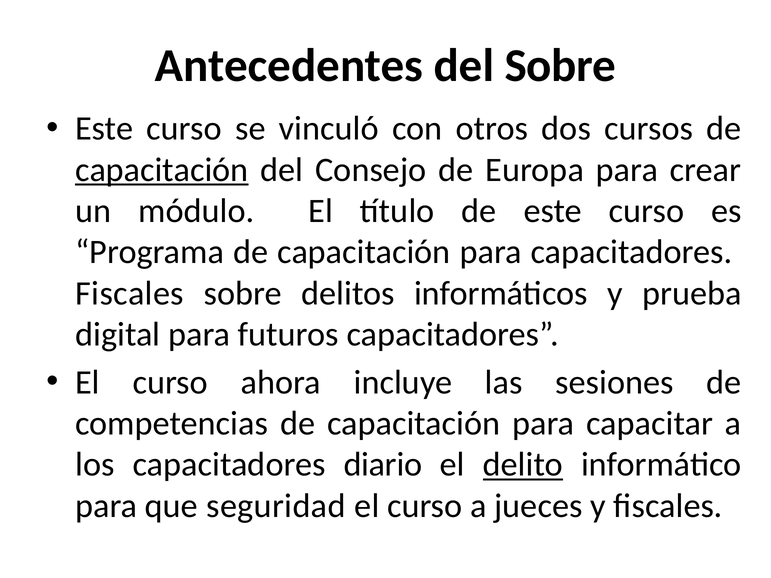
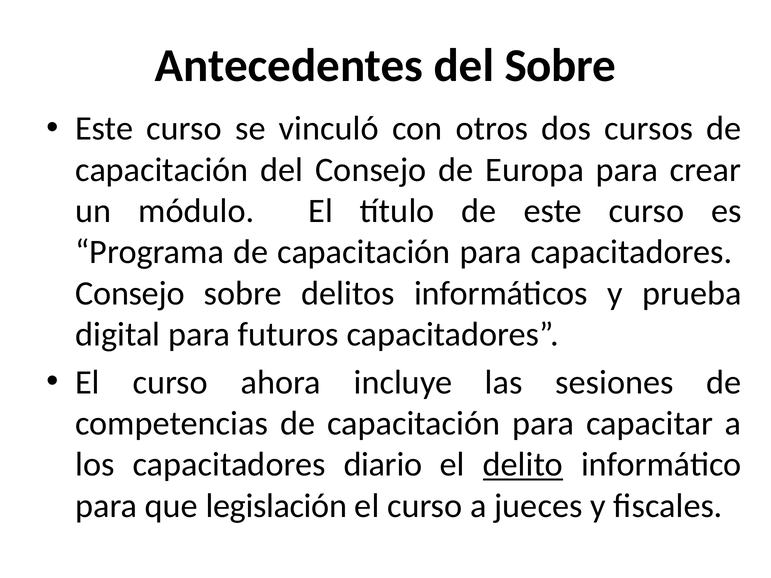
capacitación at (162, 170) underline: present -> none
Fiscales at (130, 293): Fiscales -> Consejo
seguridad: seguridad -> legislación
